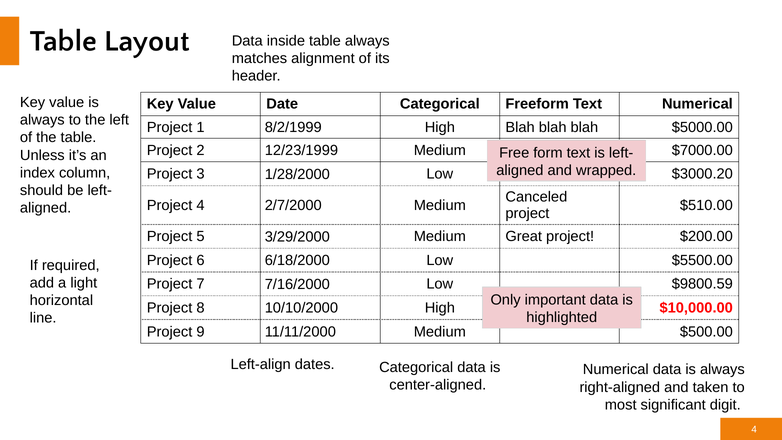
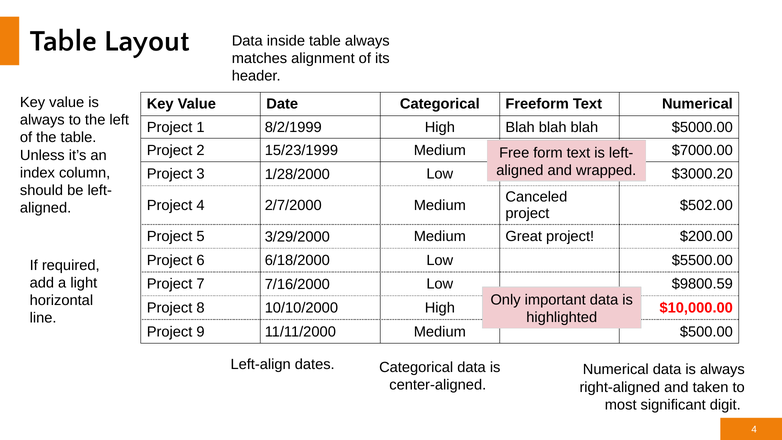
12/23/1999: 12/23/1999 -> 15/23/1999
$510.00: $510.00 -> $502.00
